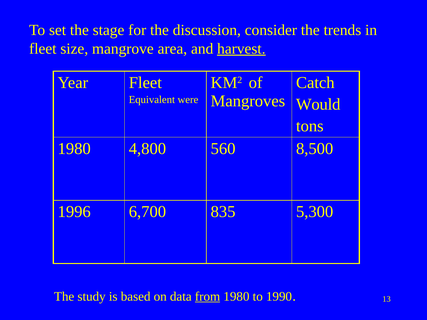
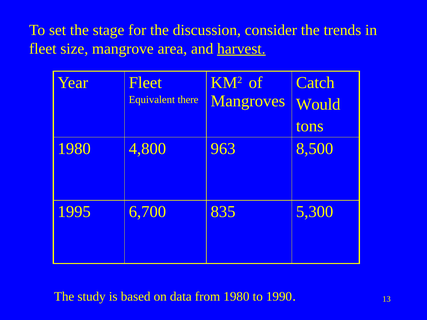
were: were -> there
560: 560 -> 963
1996: 1996 -> 1995
from underline: present -> none
